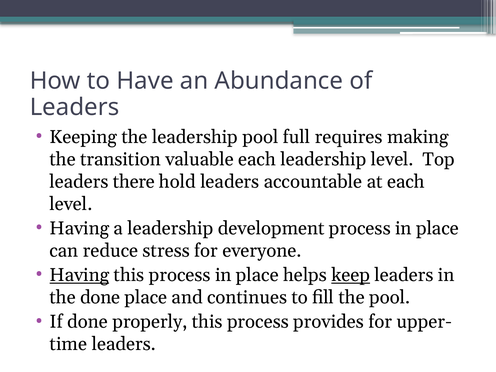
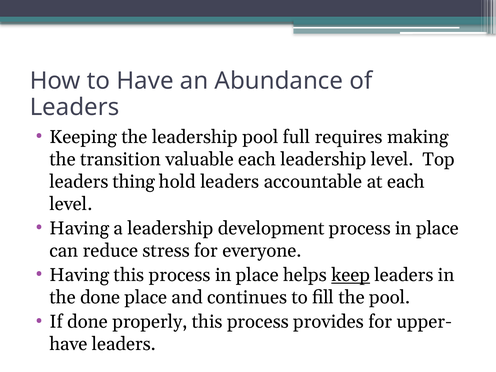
there: there -> thing
Having at (79, 275) underline: present -> none
time at (68, 344): time -> have
